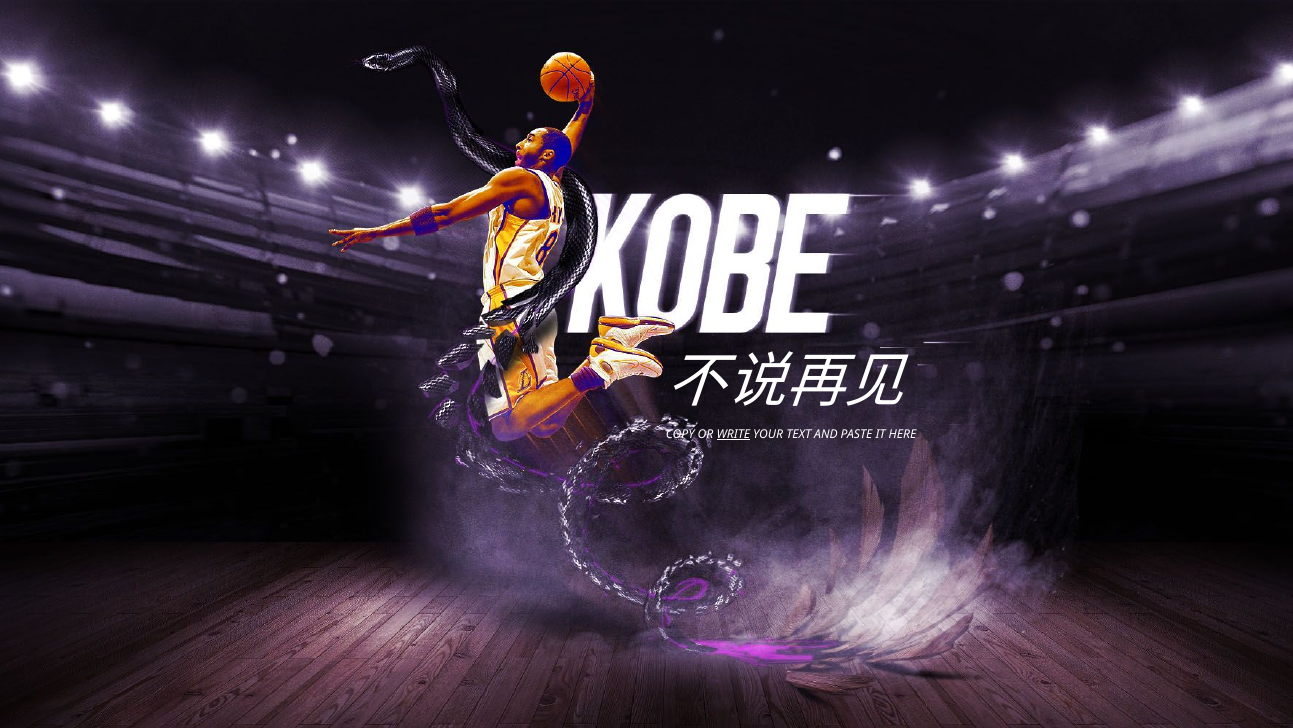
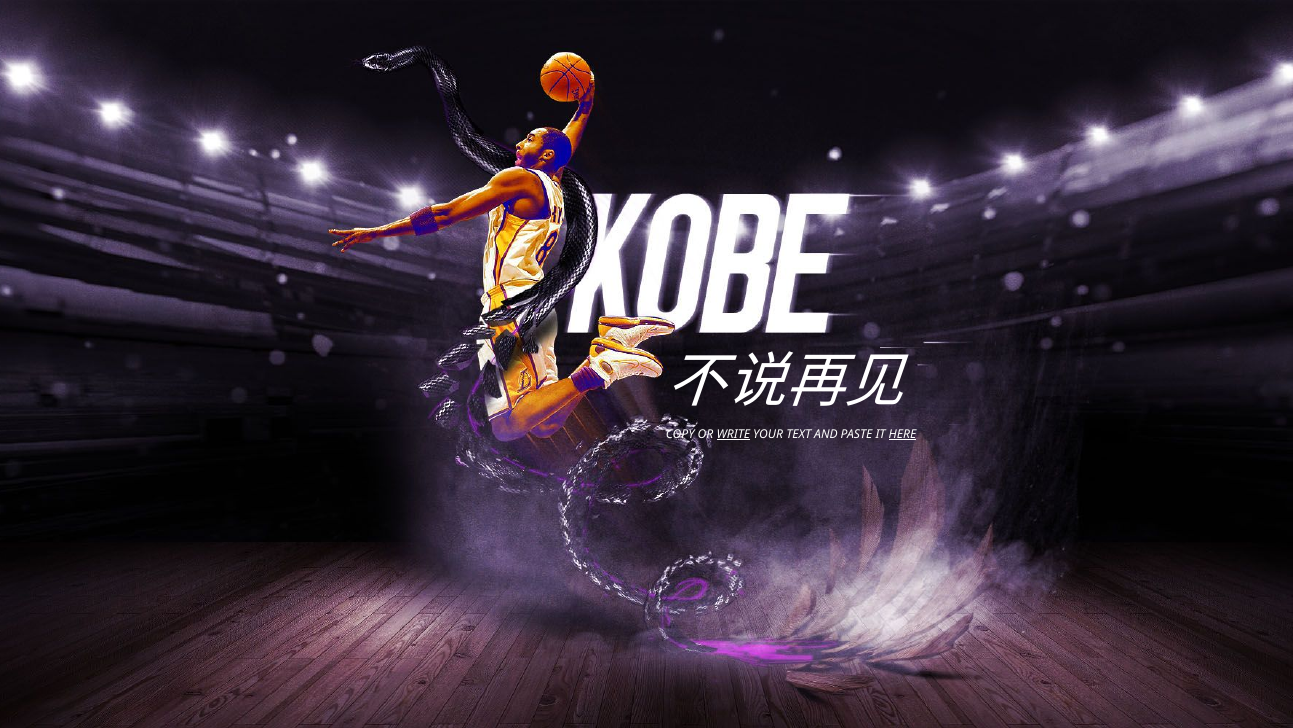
HERE underline: none -> present
